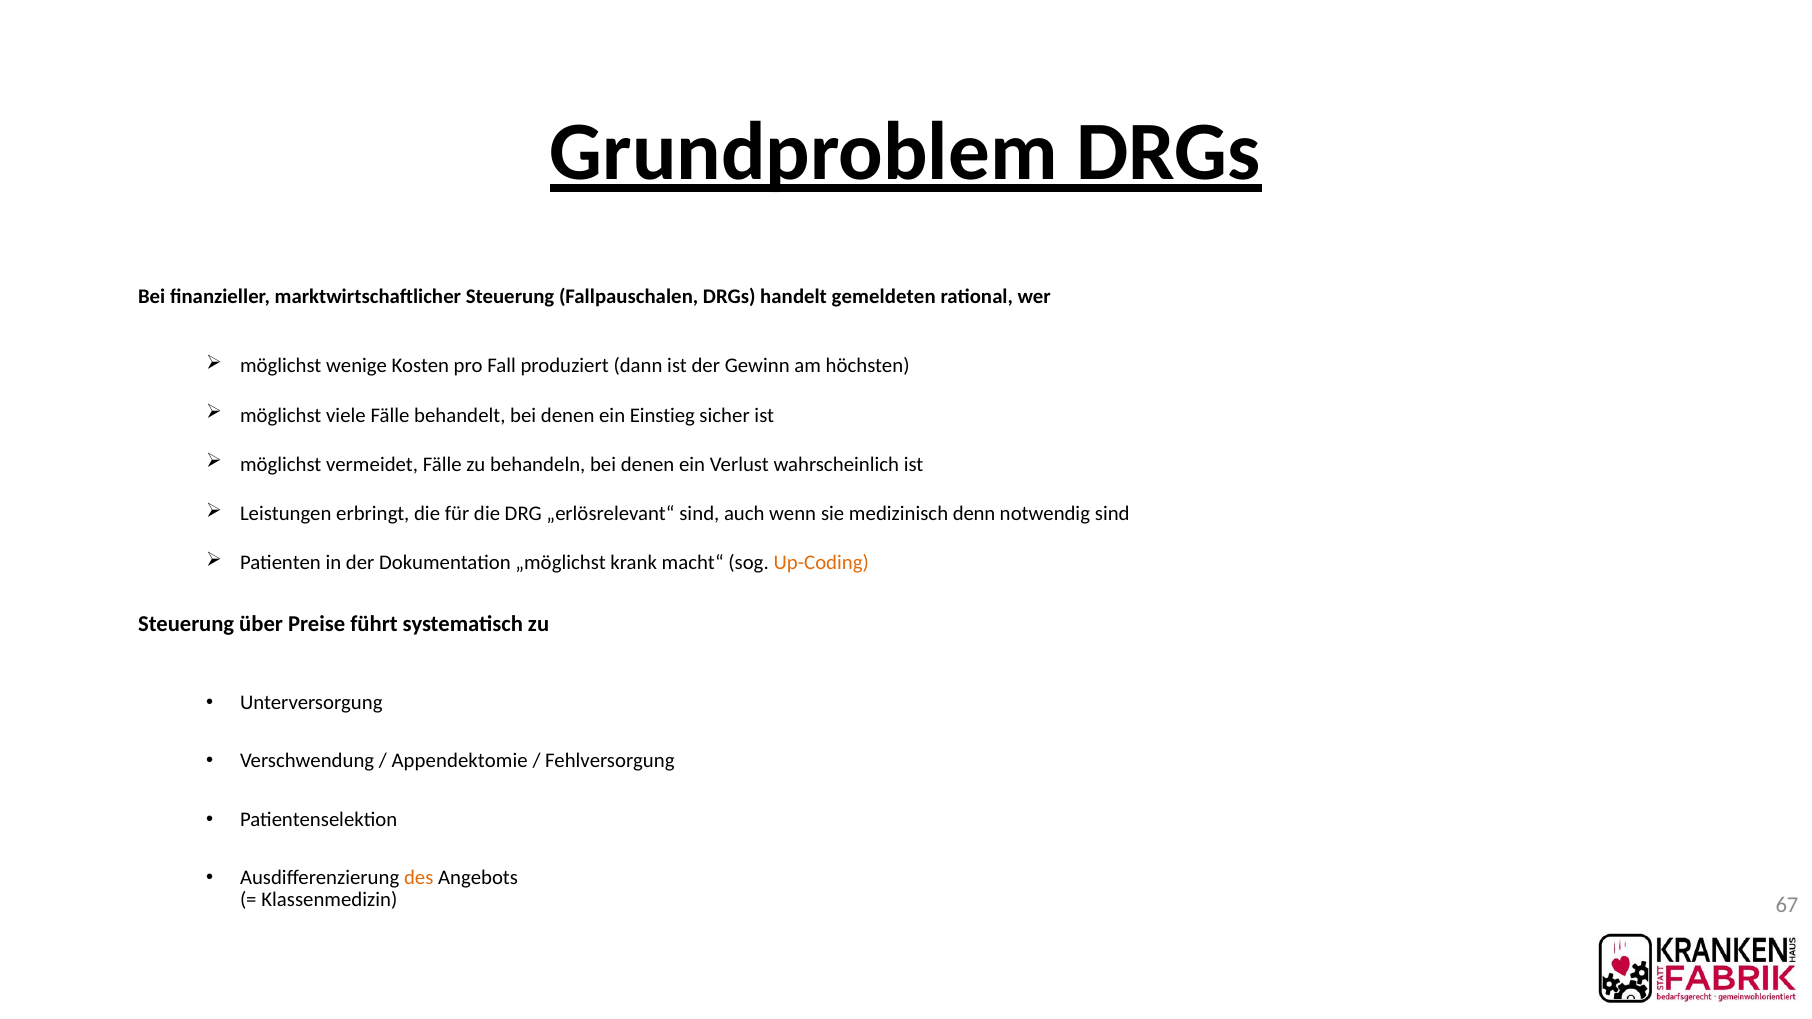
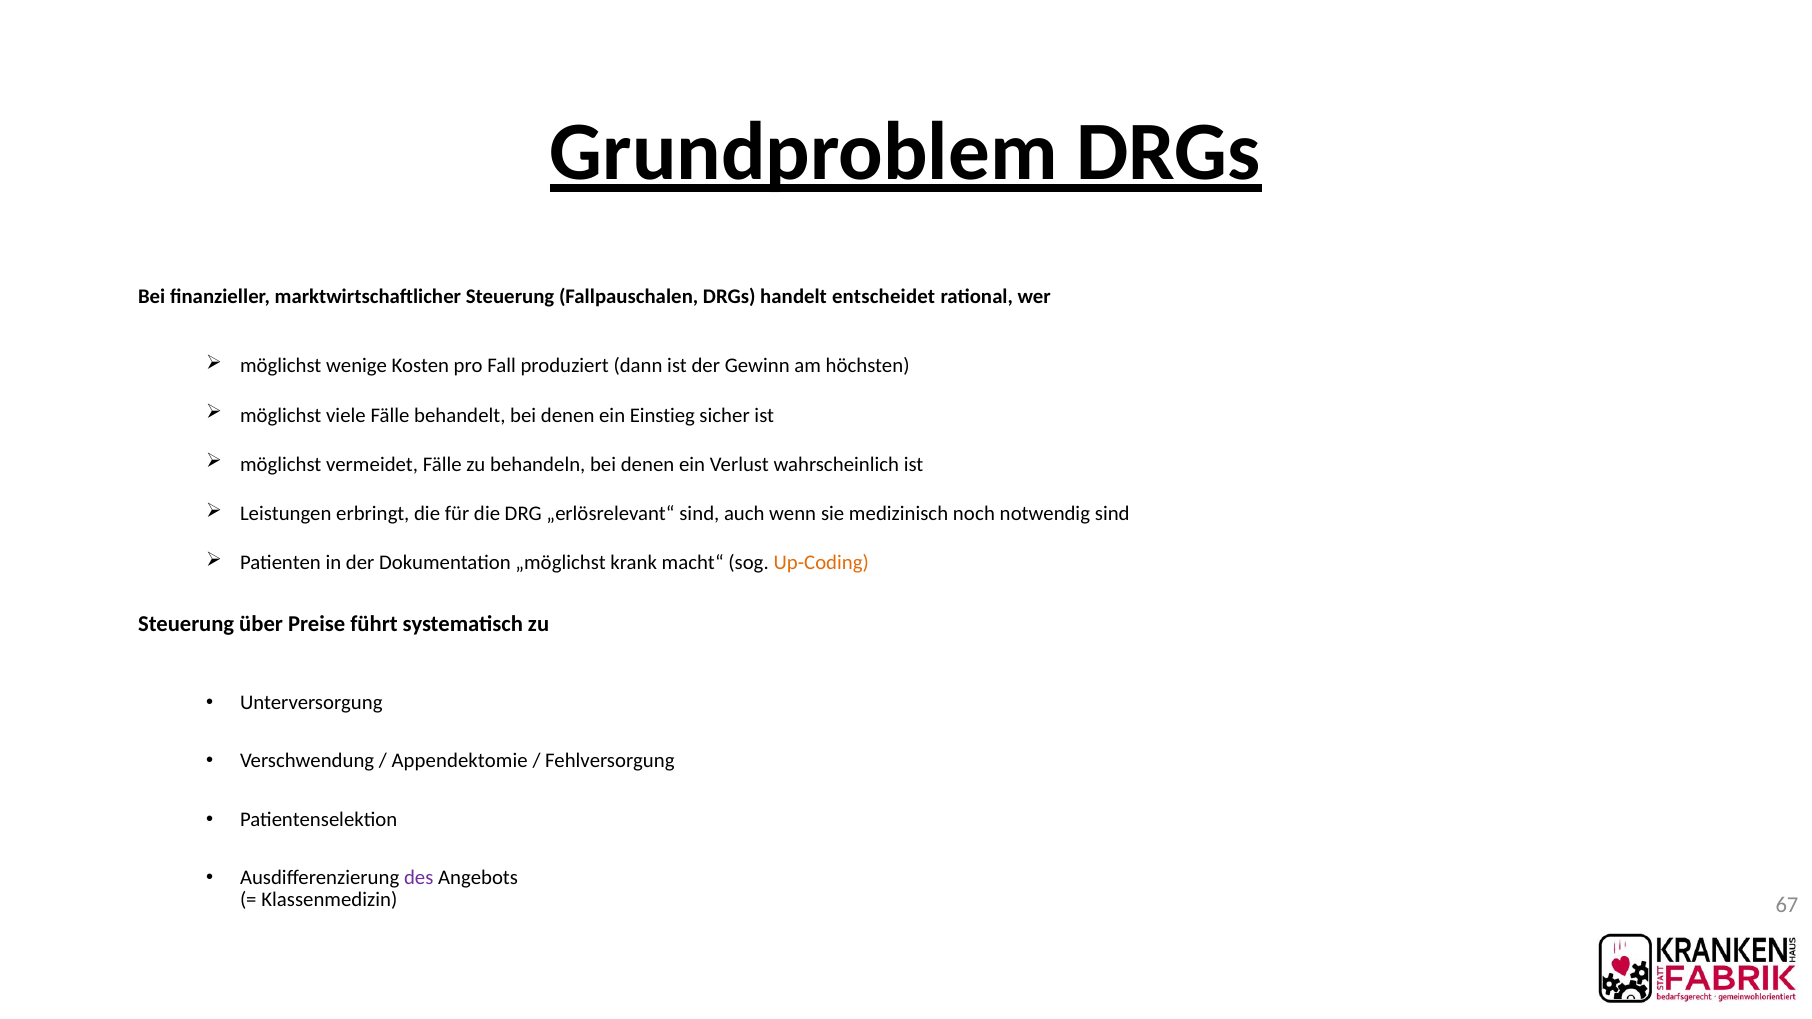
gemeldeten: gemeldeten -> entscheidet
denn: denn -> noch
des colour: orange -> purple
